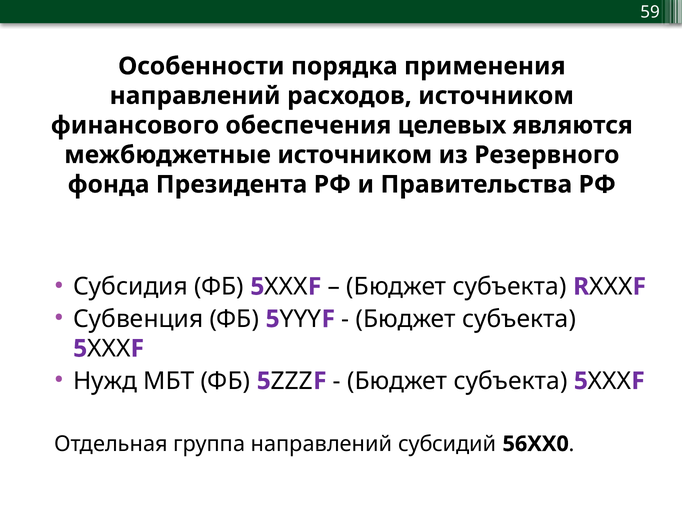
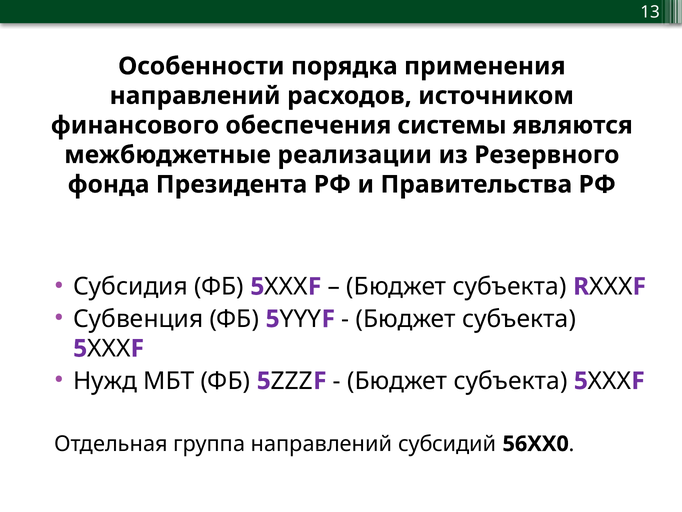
59: 59 -> 13
целевых: целевых -> системы
межбюджетные источником: источником -> реализации
